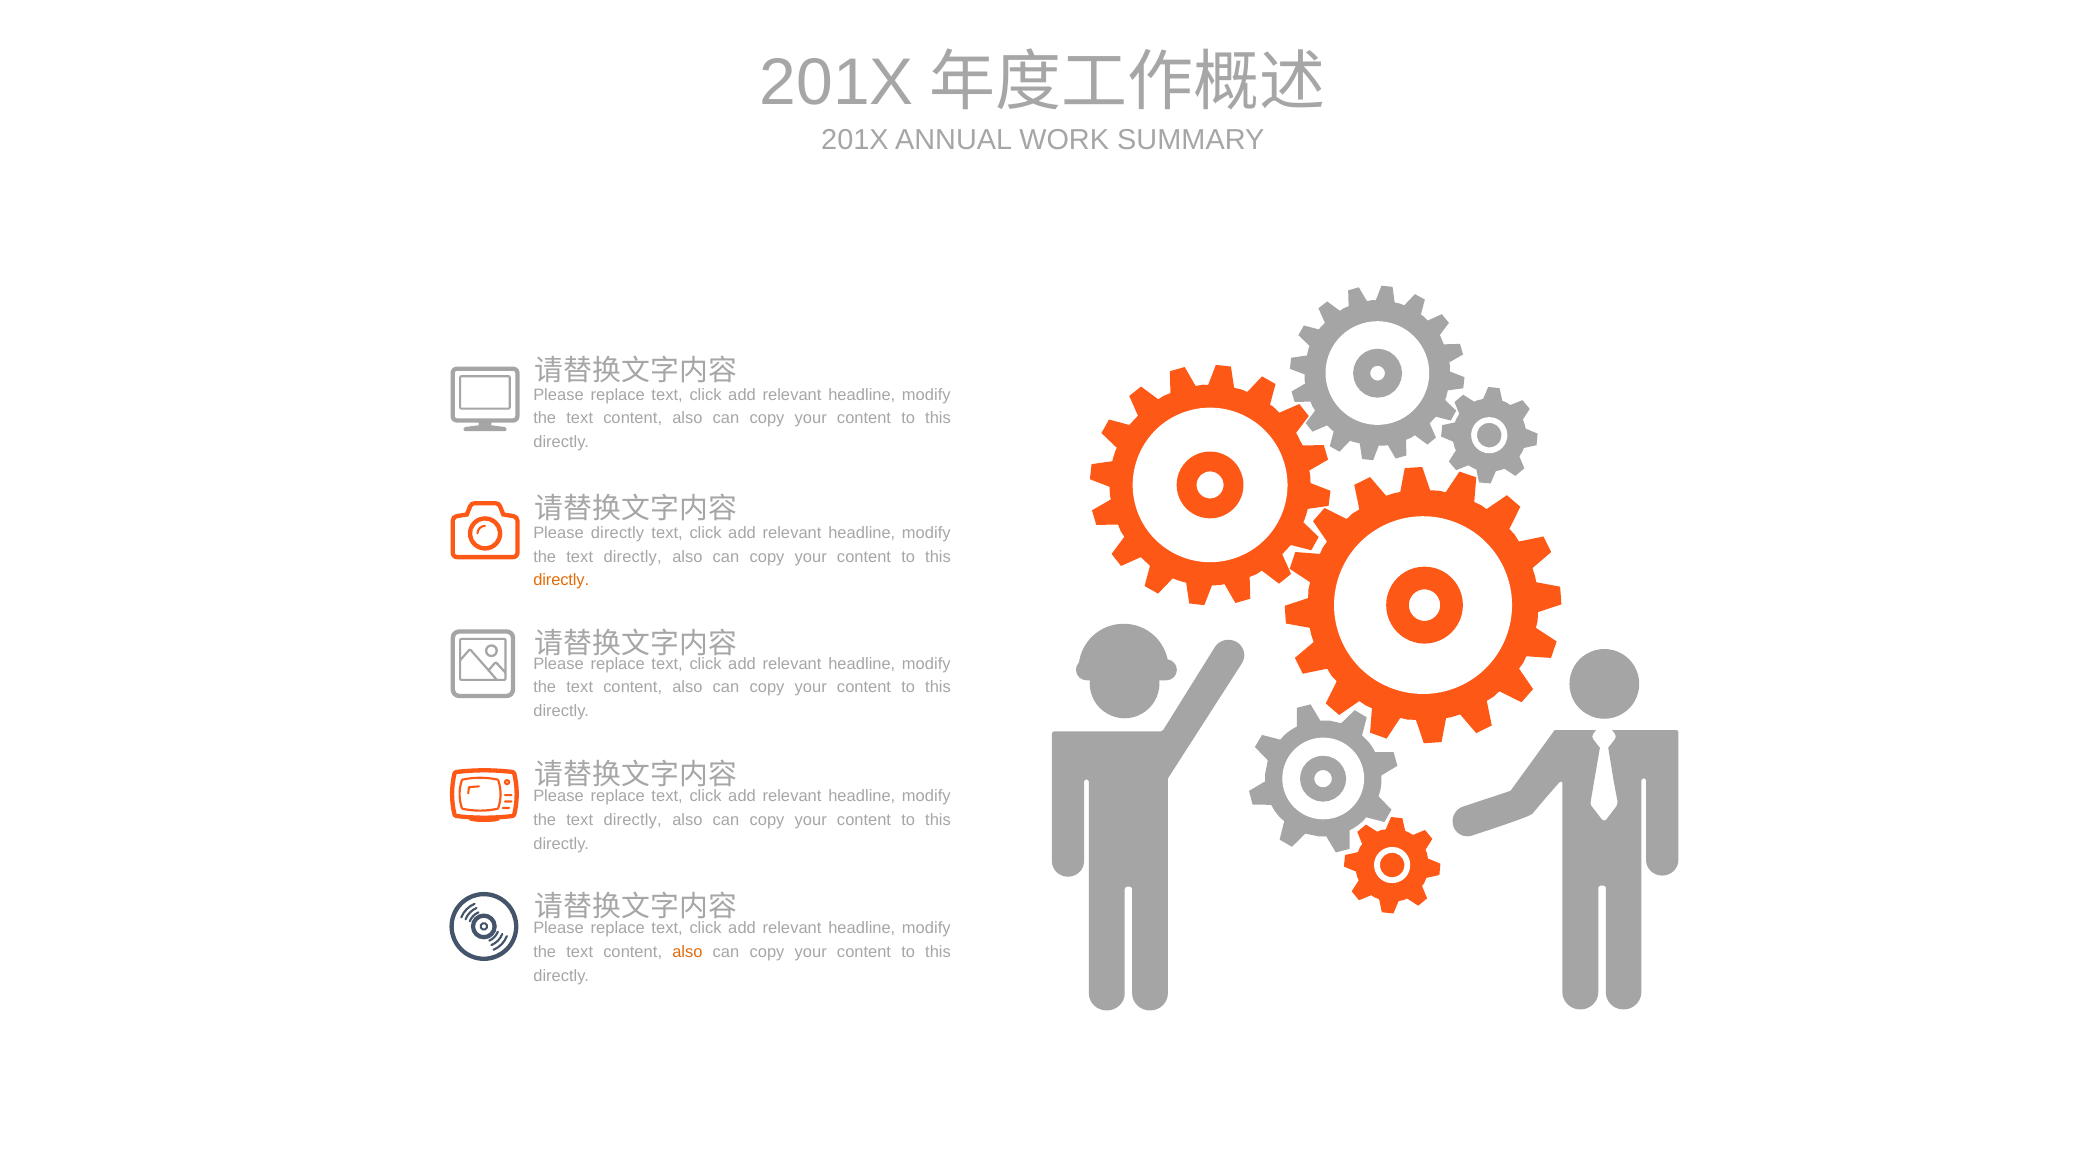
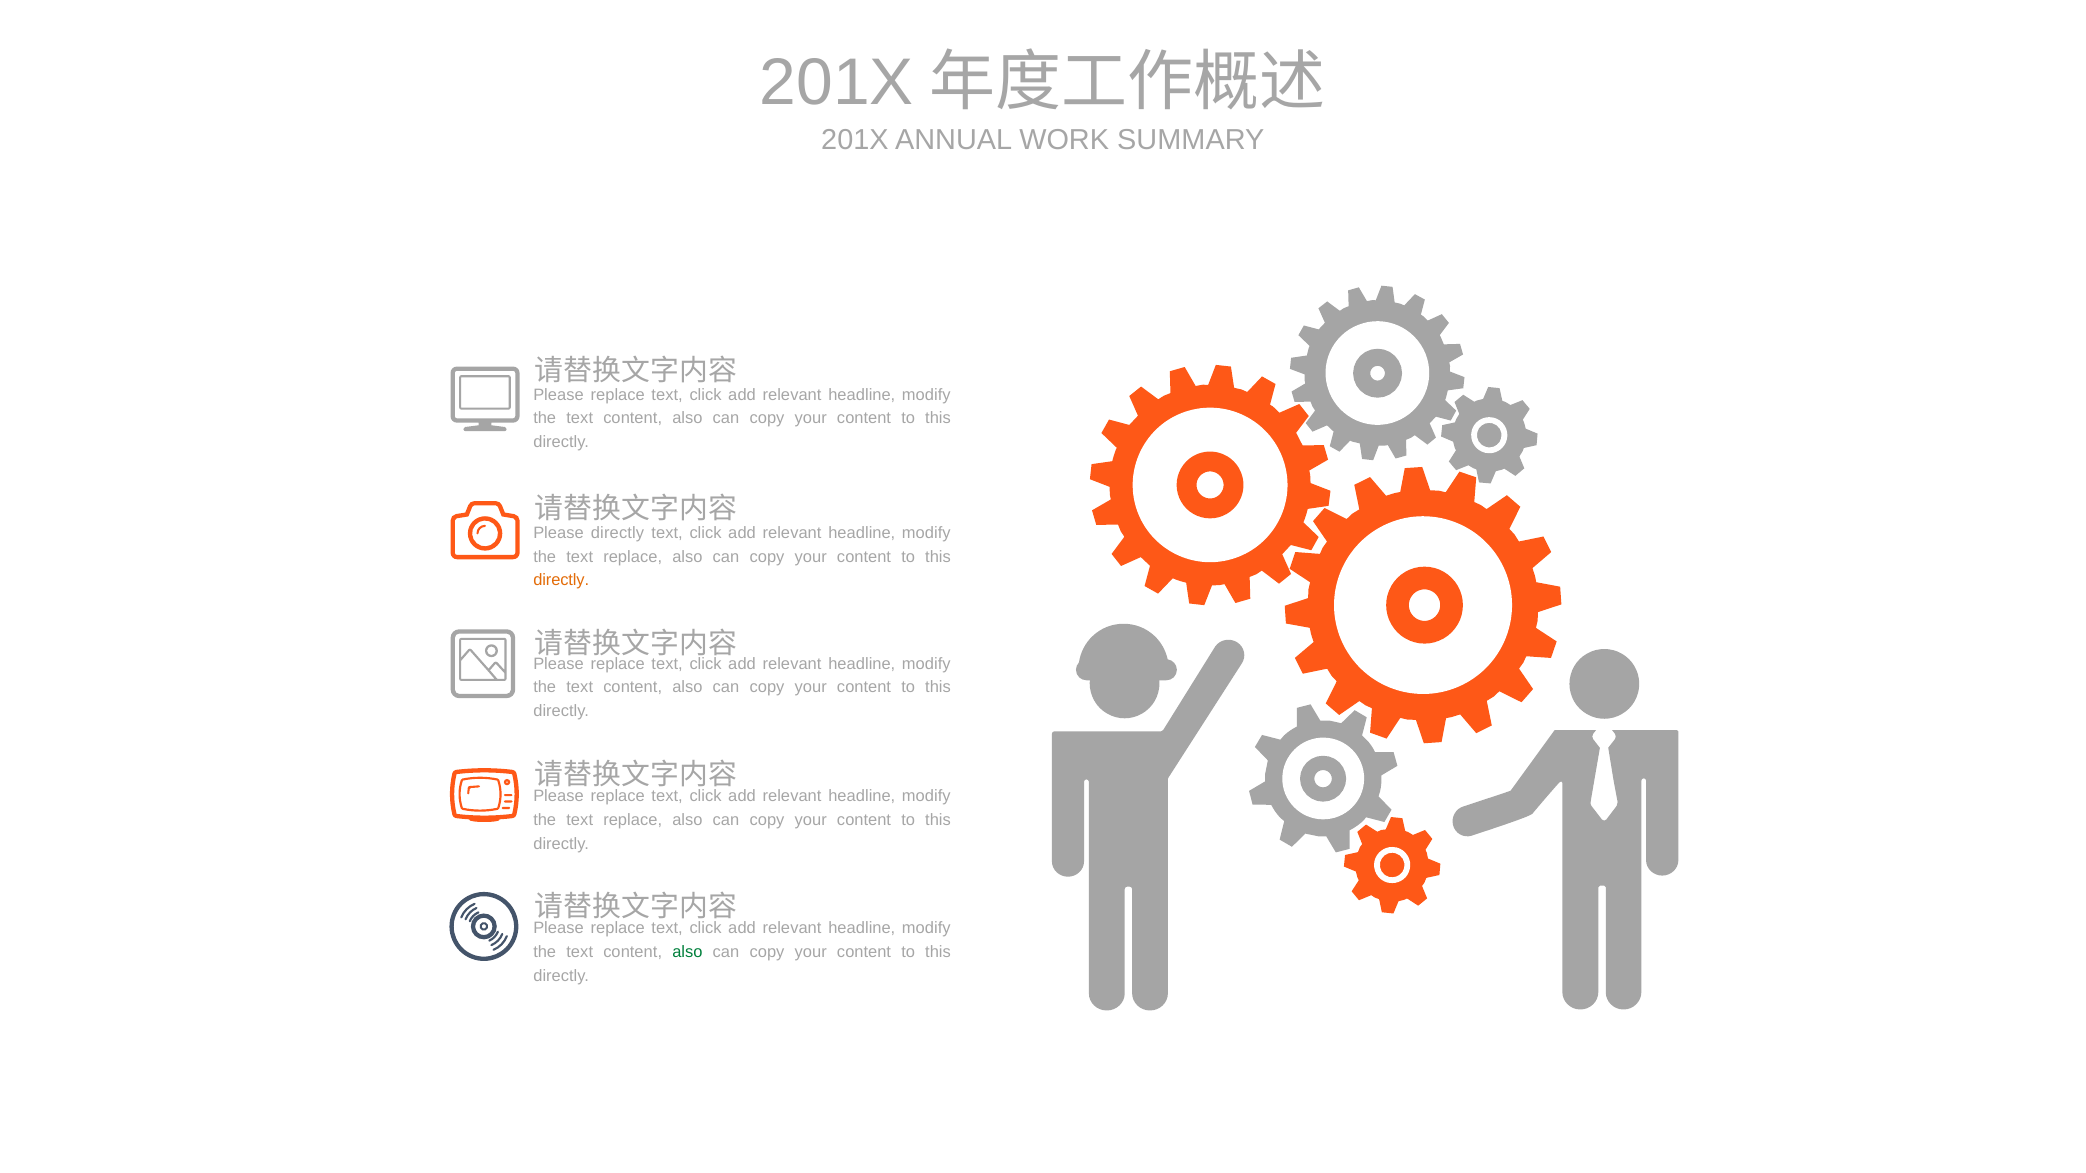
directly at (633, 557): directly -> replace
directly at (633, 820): directly -> replace
also at (687, 952) colour: orange -> green
